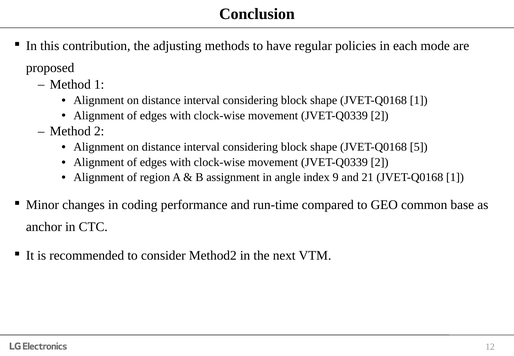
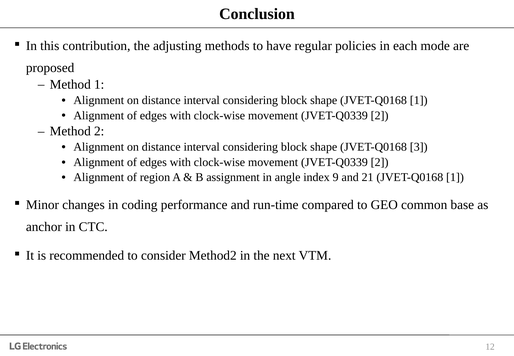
5: 5 -> 3
